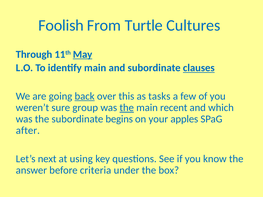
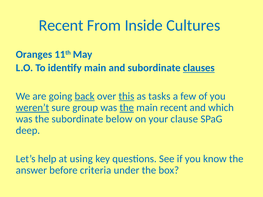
Foolish at (61, 25): Foolish -> Recent
Turtle: Turtle -> Inside
Through: Through -> Oranges
May underline: present -> none
this underline: none -> present
weren’t underline: none -> present
begins: begins -> below
apples: apples -> clause
after: after -> deep
next: next -> help
